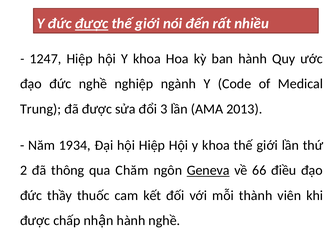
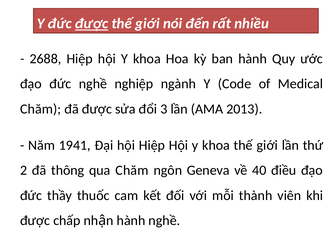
1247: 1247 -> 2688
Trung at (41, 109): Trung -> Chăm
1934: 1934 -> 1941
Geneva underline: present -> none
66: 66 -> 40
